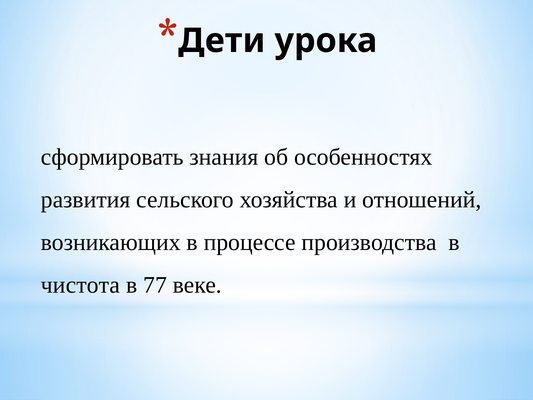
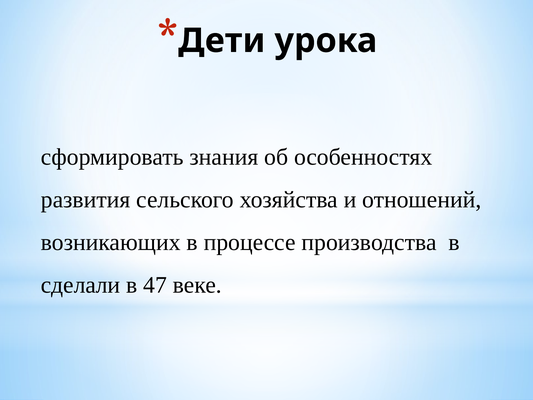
чистота: чистота -> сделали
77: 77 -> 47
